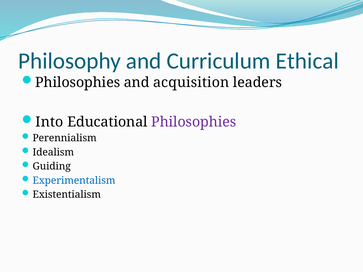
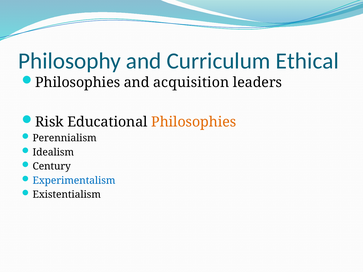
Into: Into -> Risk
Philosophies at (194, 122) colour: purple -> orange
Guiding: Guiding -> Century
